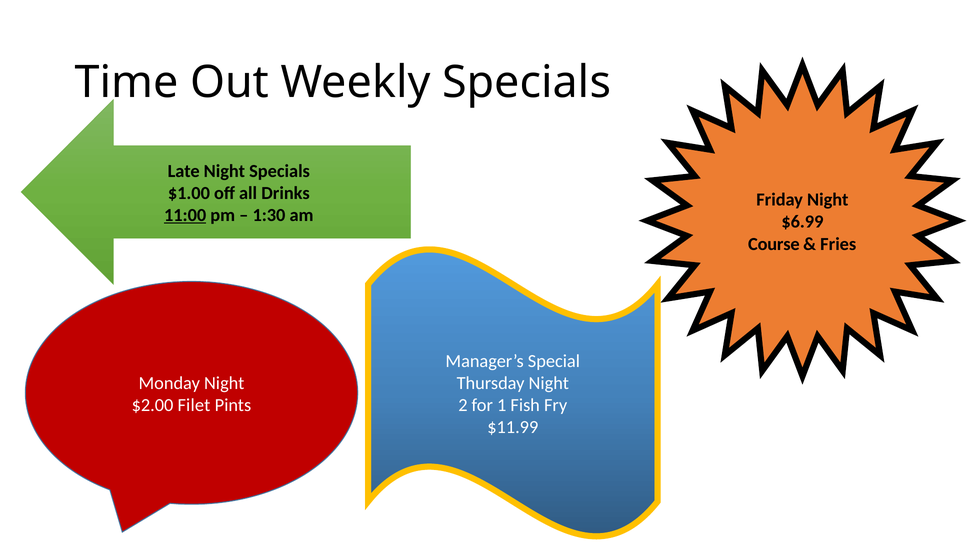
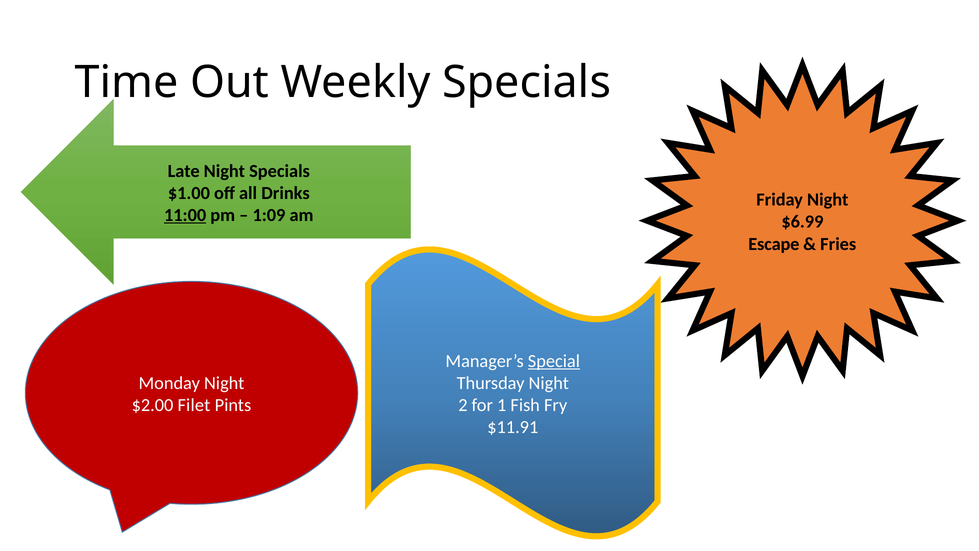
1:30: 1:30 -> 1:09
Course: Course -> Escape
Special underline: none -> present
$11.99: $11.99 -> $11.91
